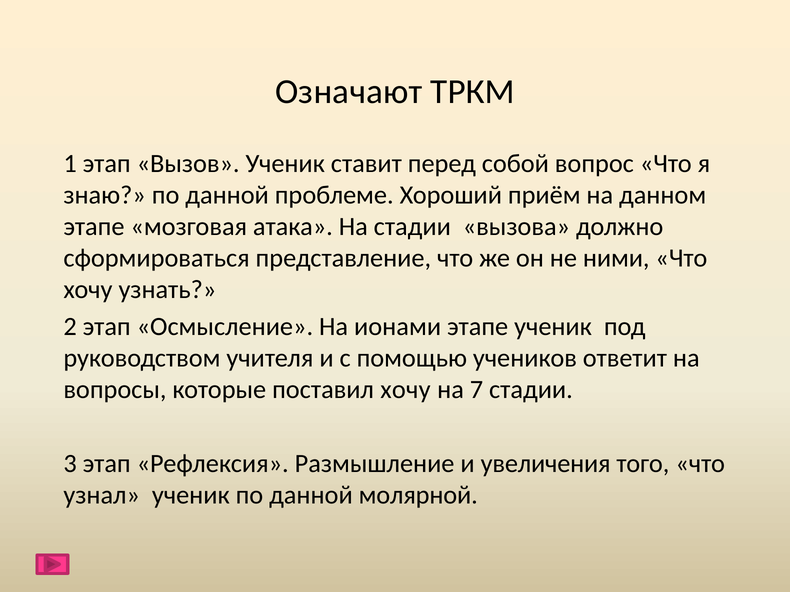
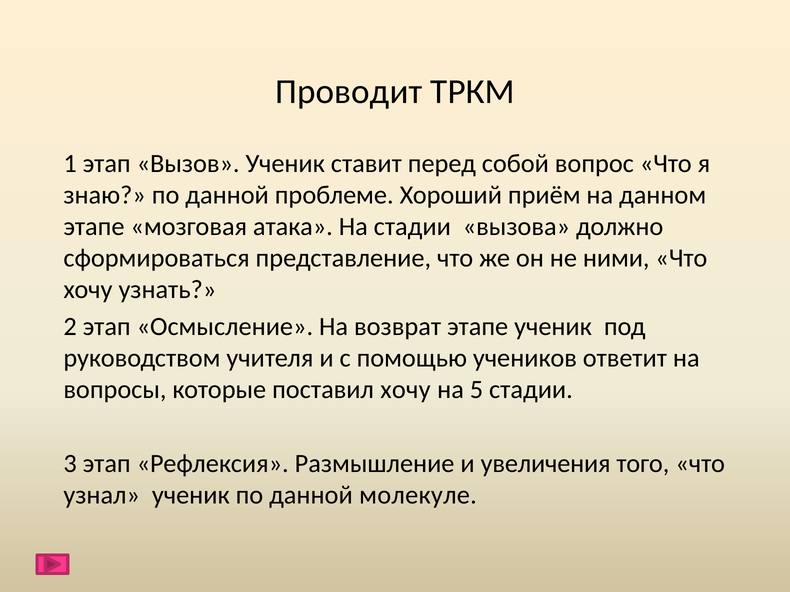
Означают: Означают -> Проводит
ионами: ионами -> возврат
7: 7 -> 5
молярной: молярной -> молекуле
